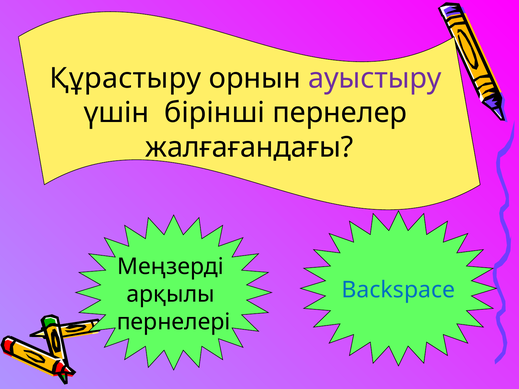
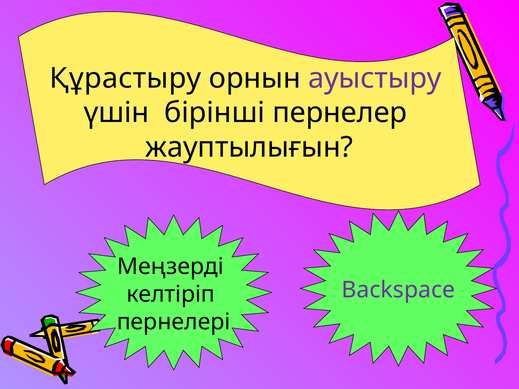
жалғағандағы: жалғағандағы -> жауптылығын
Backspace colour: blue -> purple
арқылы: арқылы -> келтіріп
